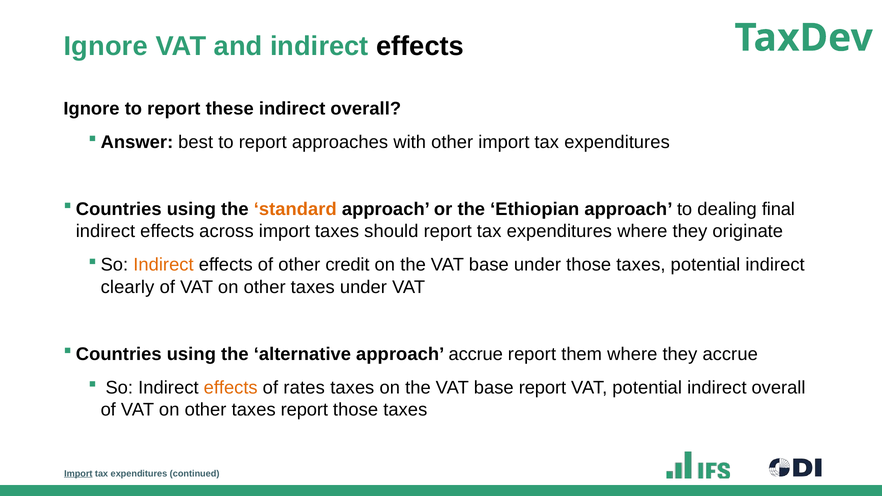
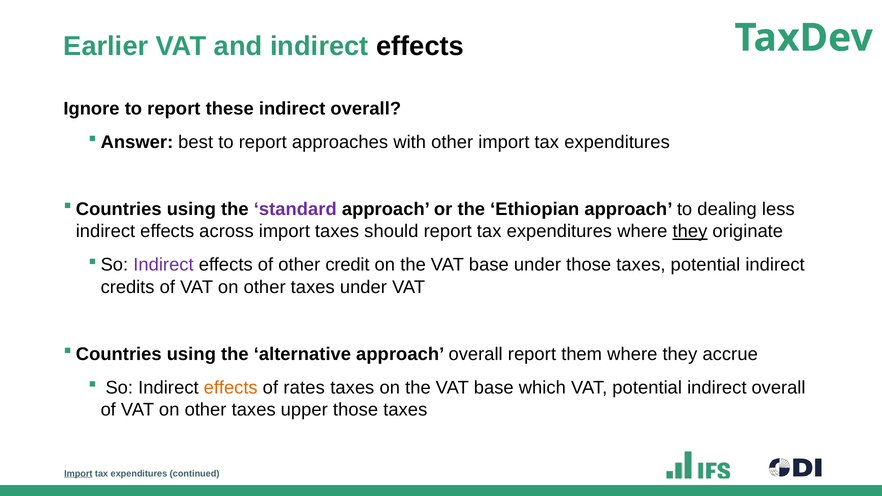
Ignore at (106, 46): Ignore -> Earlier
standard colour: orange -> purple
final: final -> less
they at (690, 231) underline: none -> present
Indirect at (163, 265) colour: orange -> purple
clearly: clearly -> credits
approach accrue: accrue -> overall
base report: report -> which
taxes report: report -> upper
